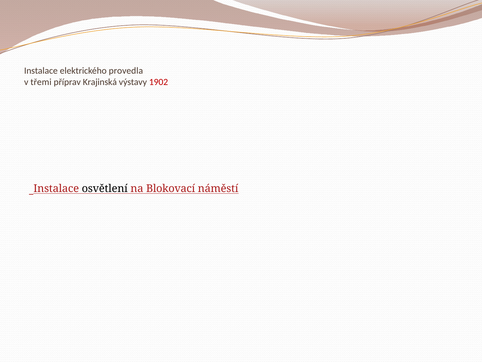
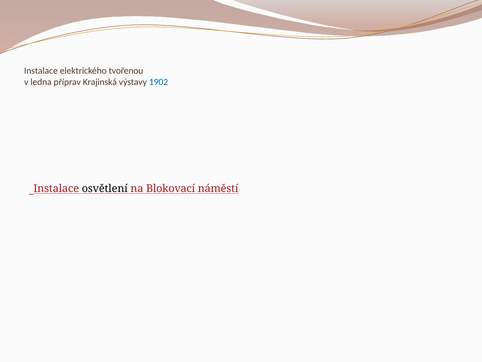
provedla: provedla -> tvořenou
třemi: třemi -> ledna
1902 colour: red -> blue
